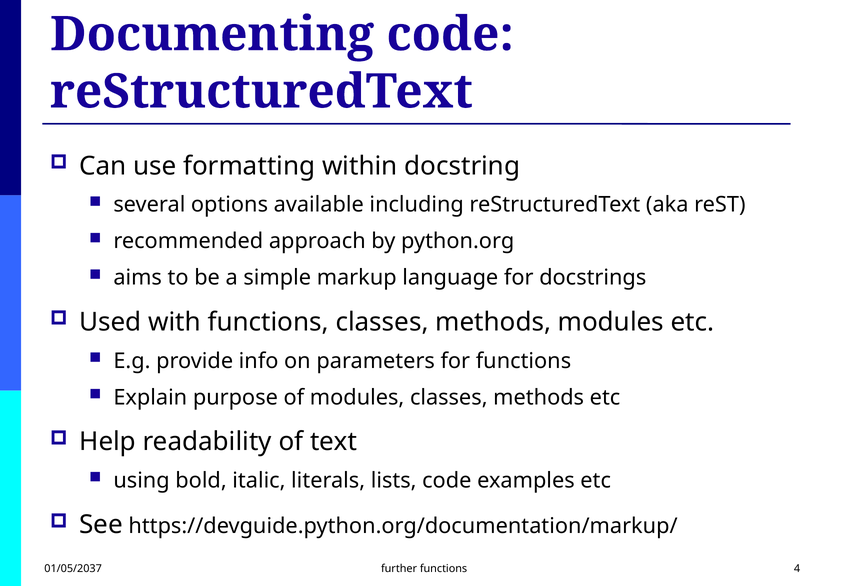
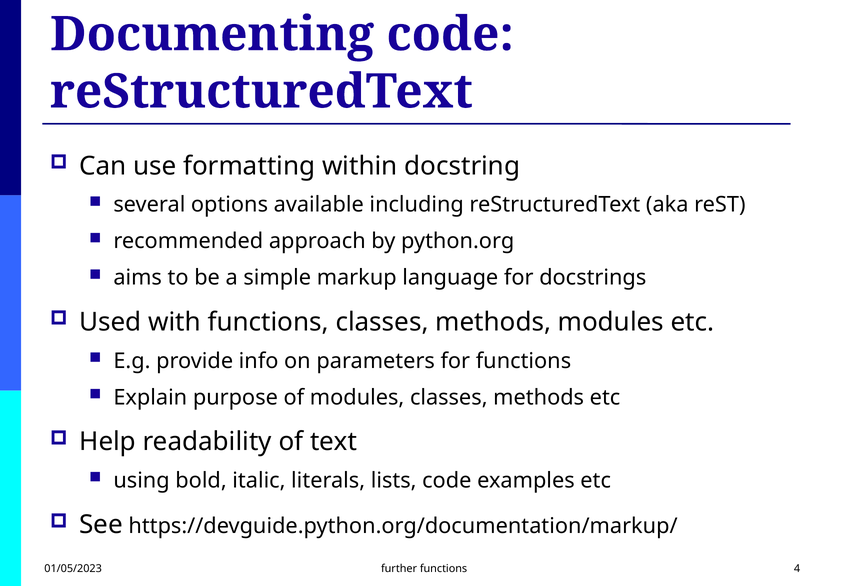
01/05/2037: 01/05/2037 -> 01/05/2023
